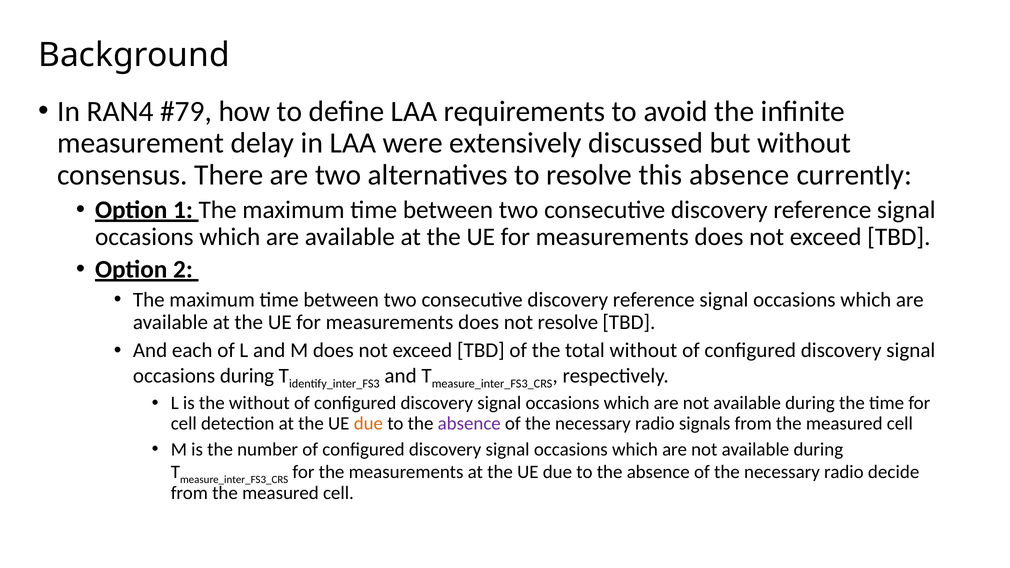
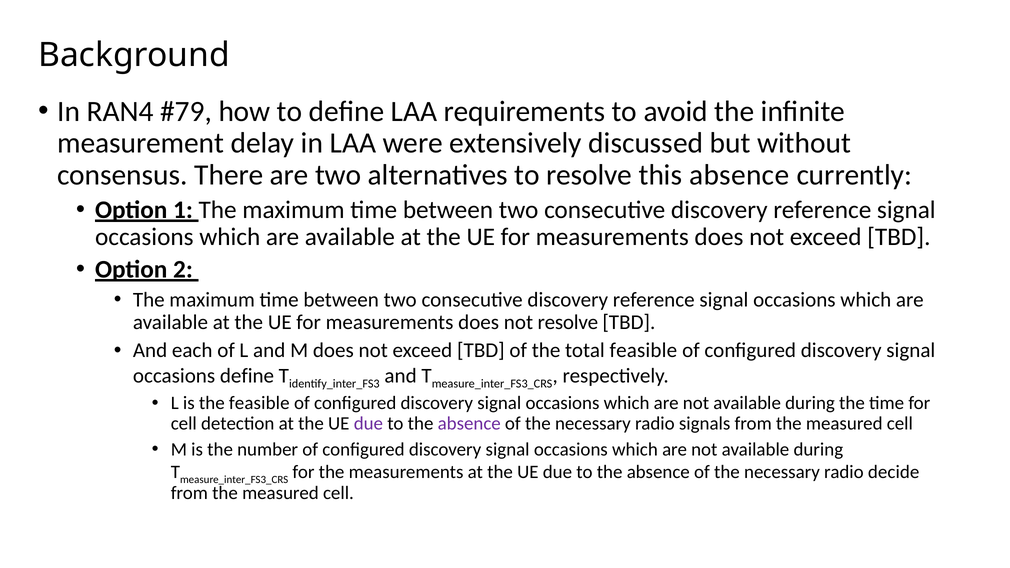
total without: without -> feasible
occasions during: during -> define
the without: without -> feasible
due at (368, 424) colour: orange -> purple
